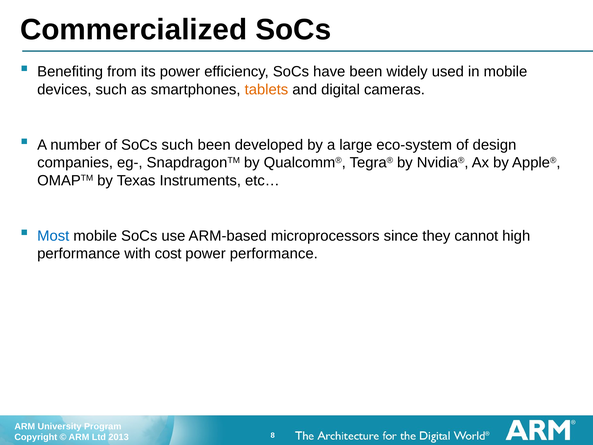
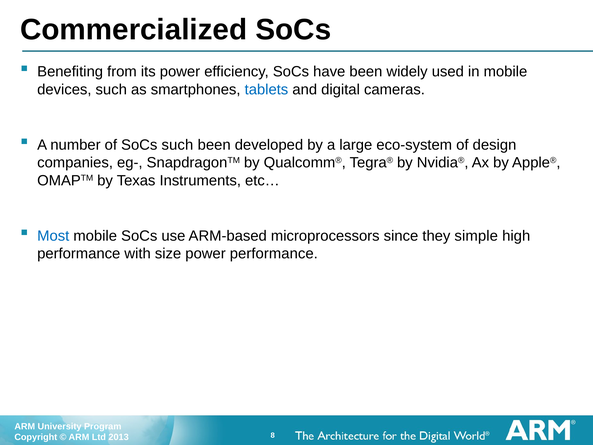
tablets colour: orange -> blue
cannot: cannot -> simple
cost: cost -> size
